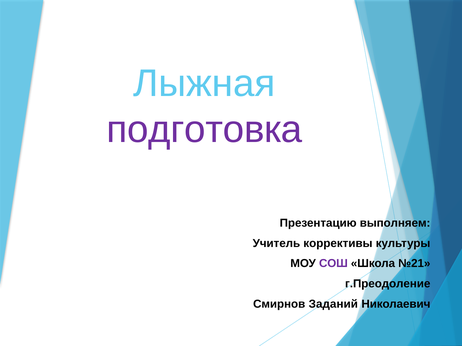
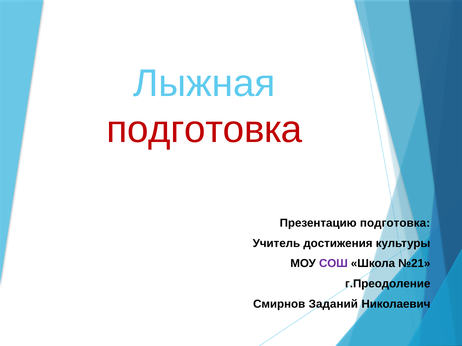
подготовка at (204, 130) colour: purple -> red
Презентацию выполняем: выполняем -> подготовка
коррективы: коррективы -> достижения
